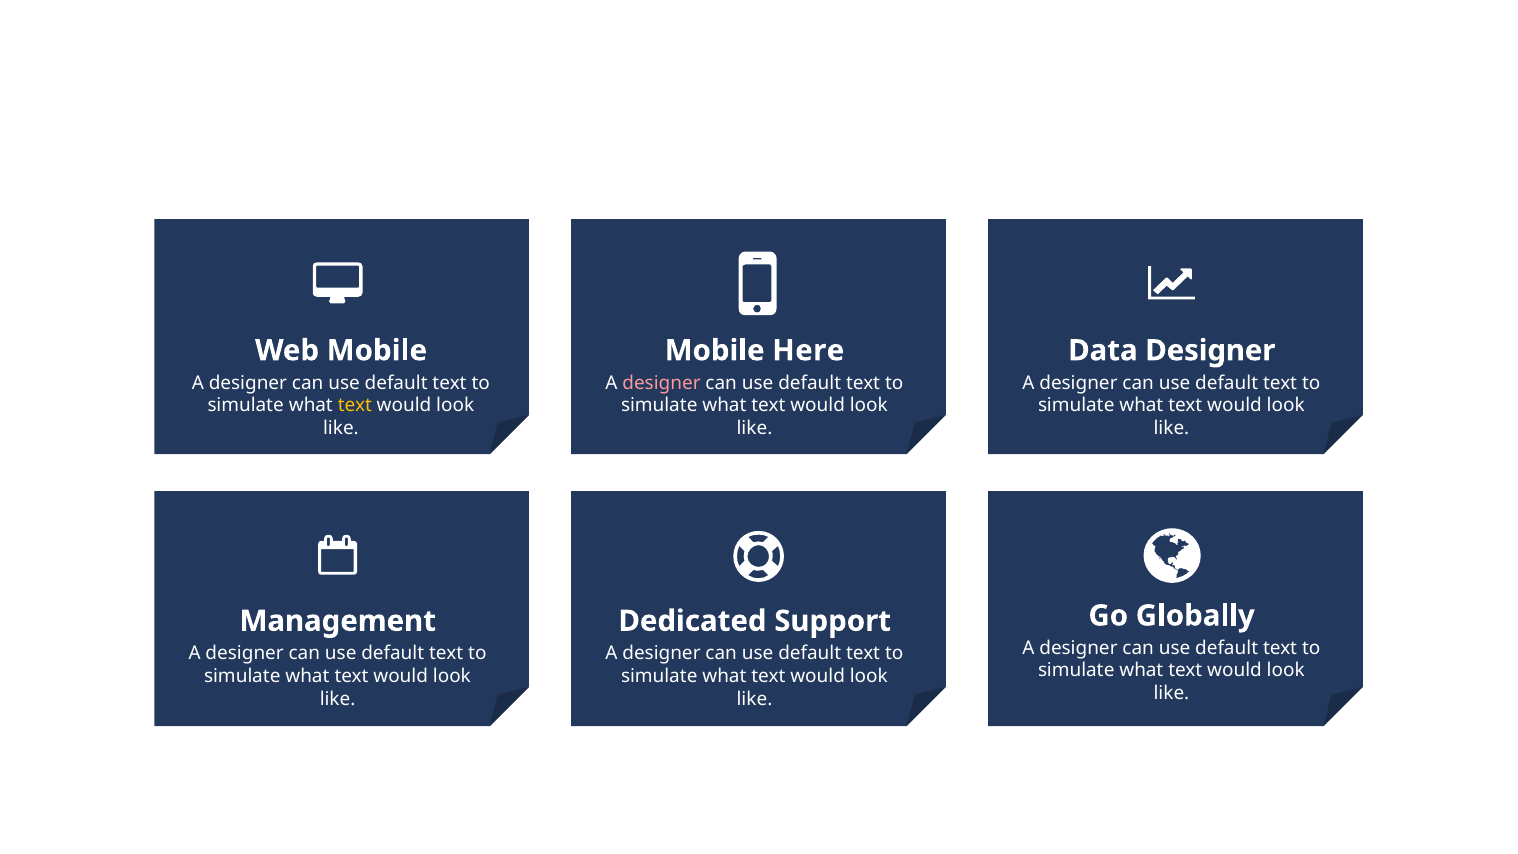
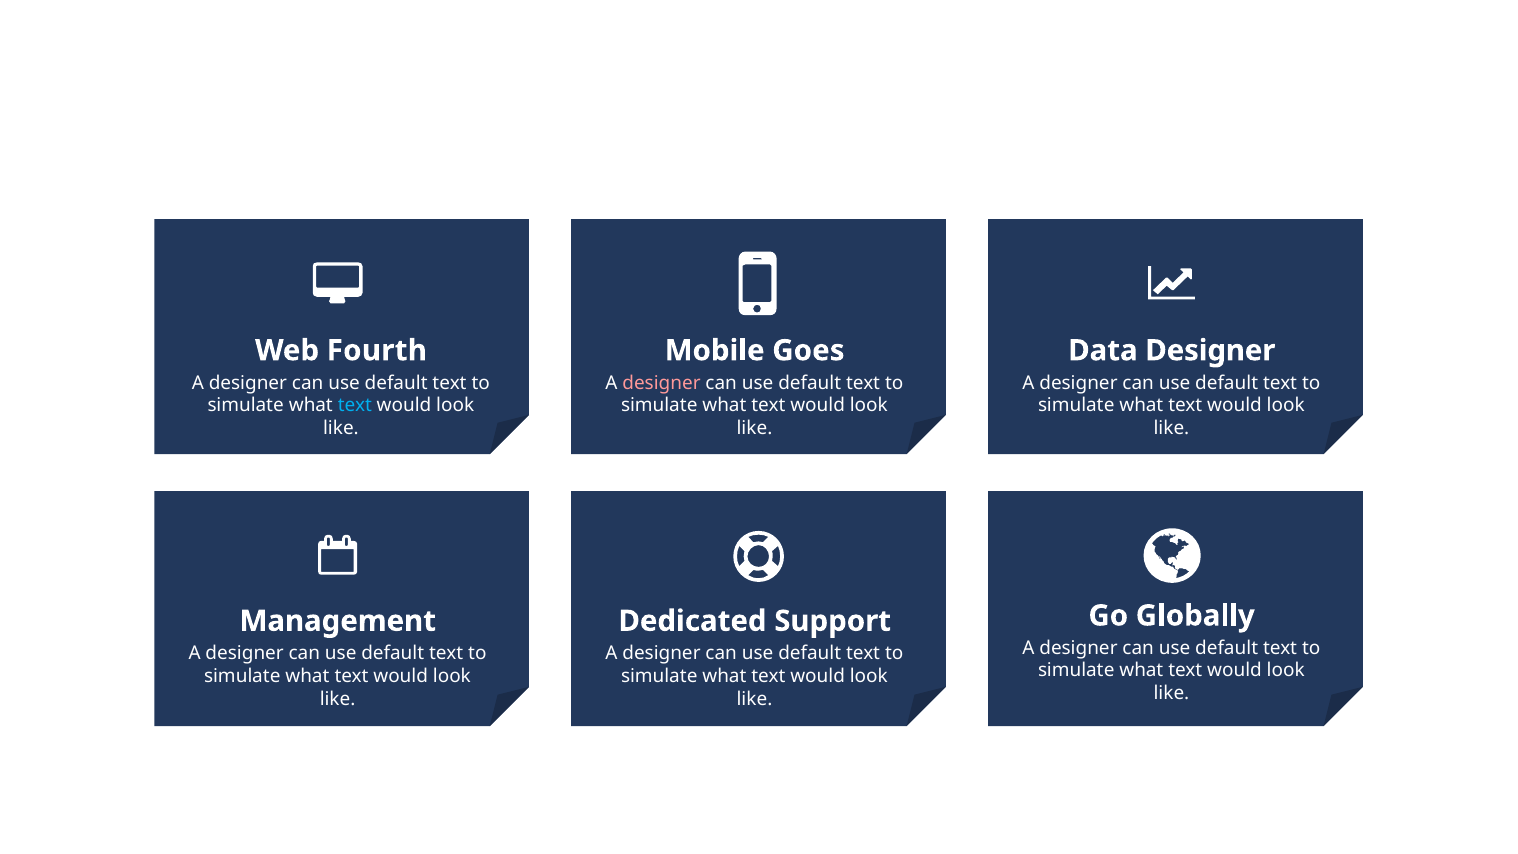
Web Mobile: Mobile -> Fourth
Here: Here -> Goes
text at (355, 405) colour: yellow -> light blue
